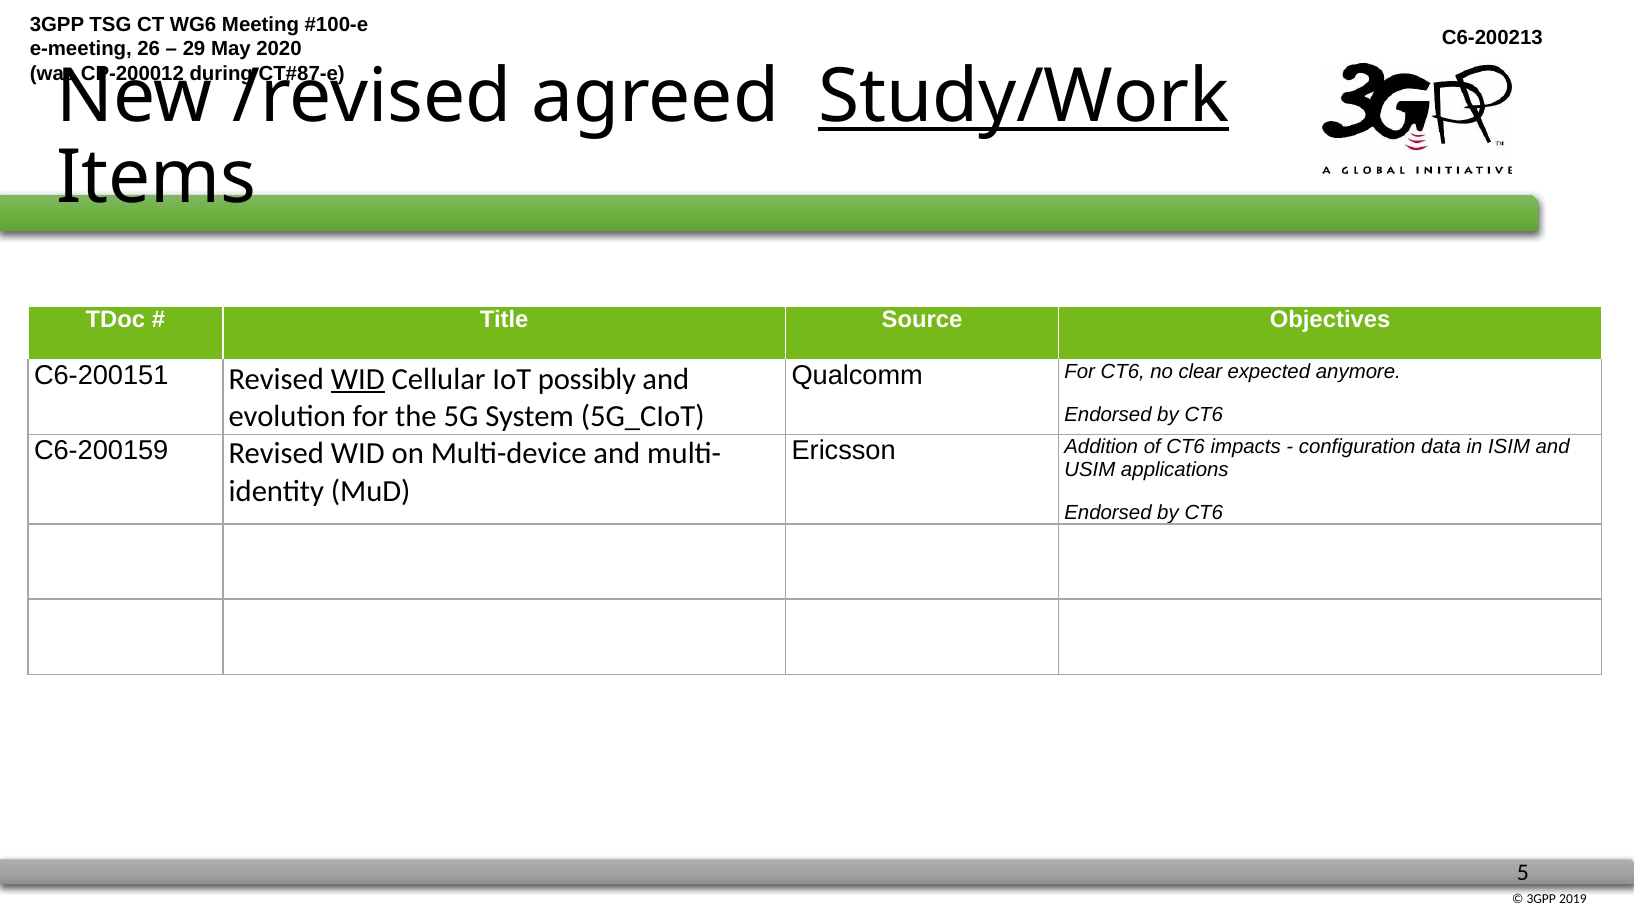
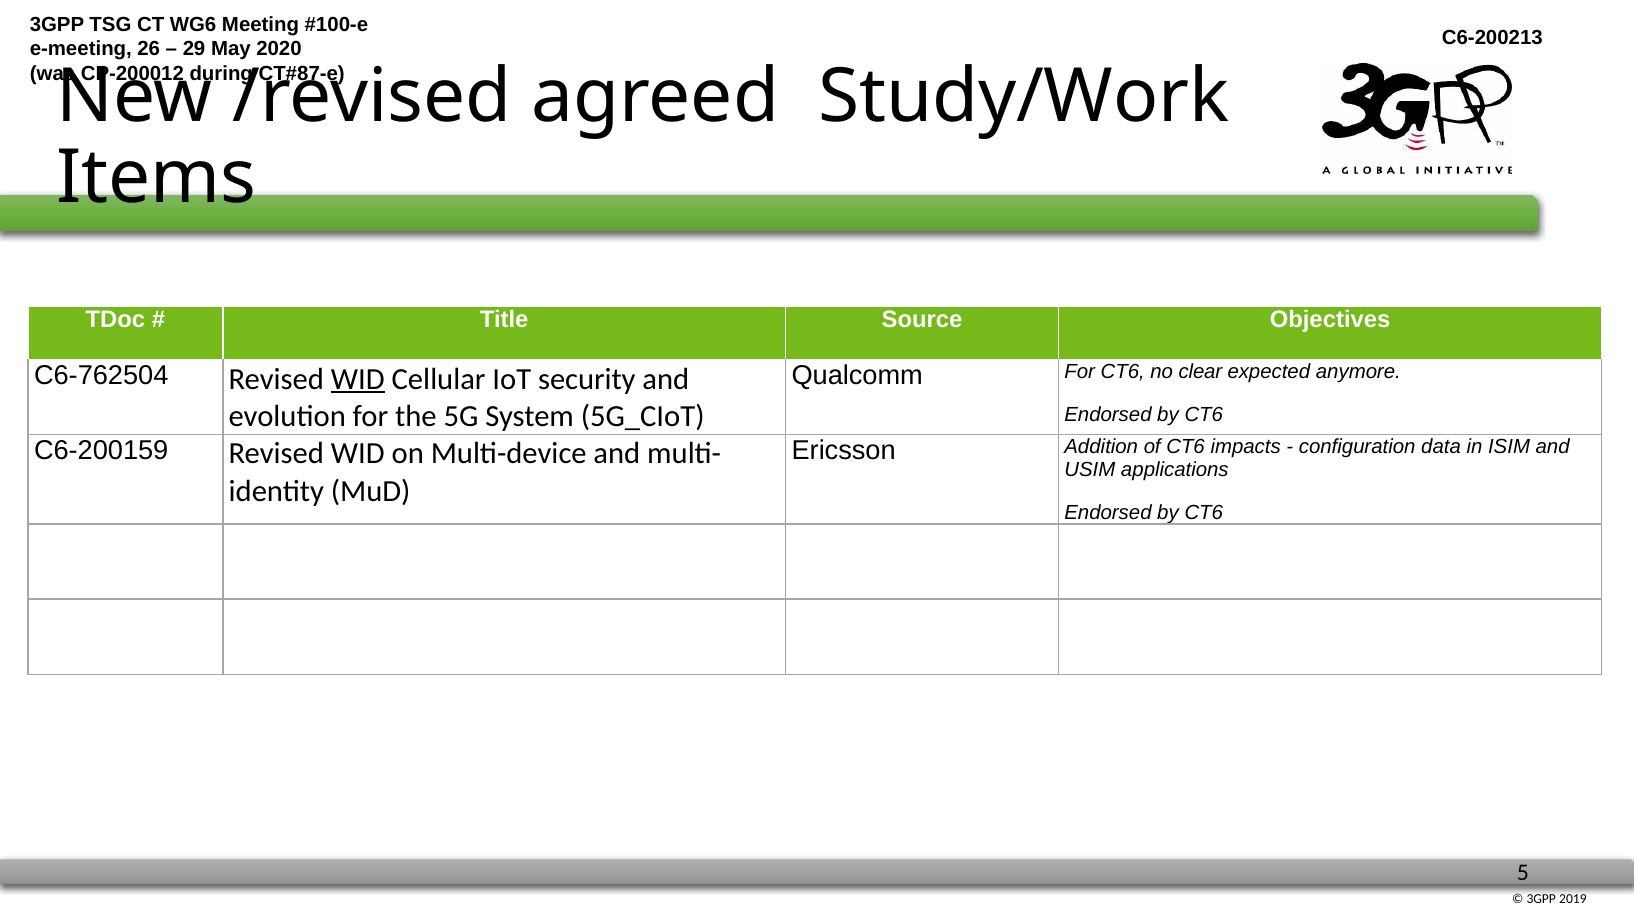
Study/Work underline: present -> none
C6-200151: C6-200151 -> C6-762504
possibly: possibly -> security
